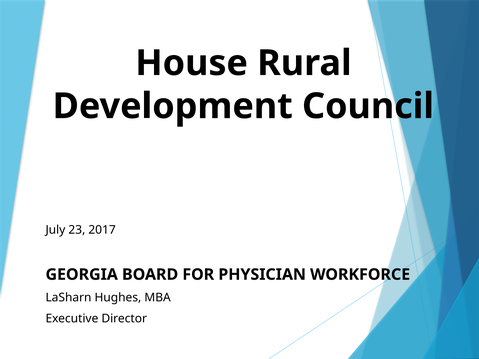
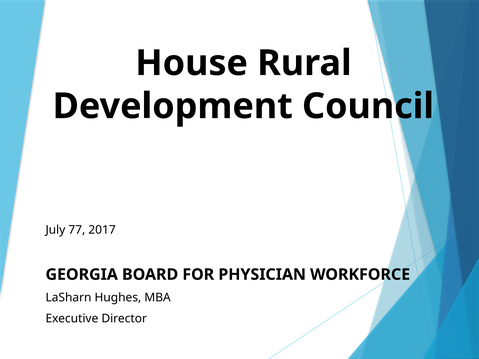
23: 23 -> 77
